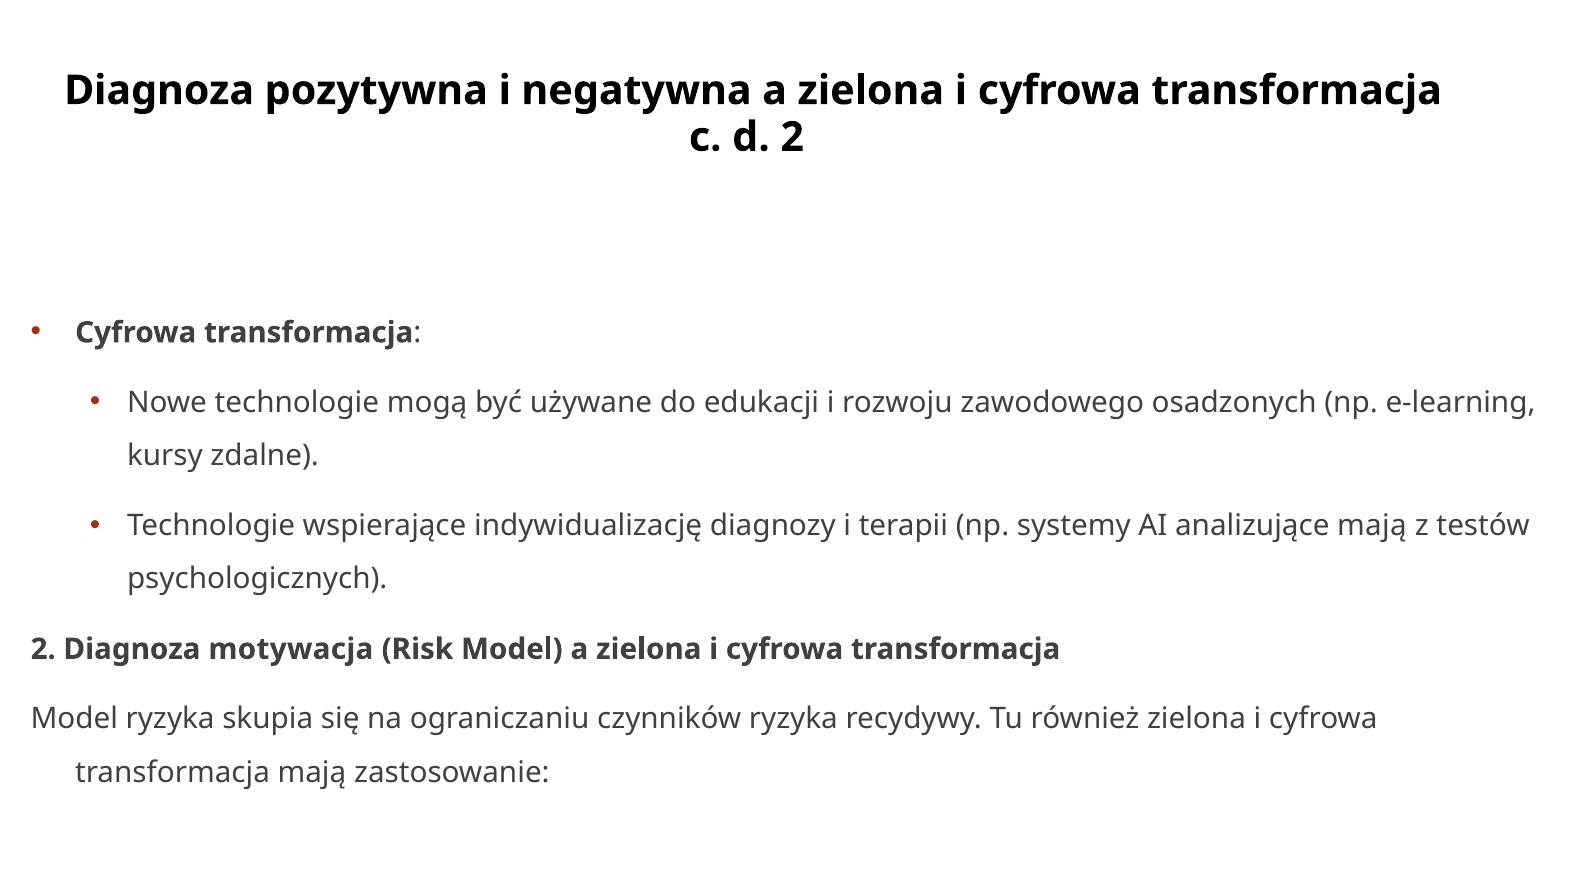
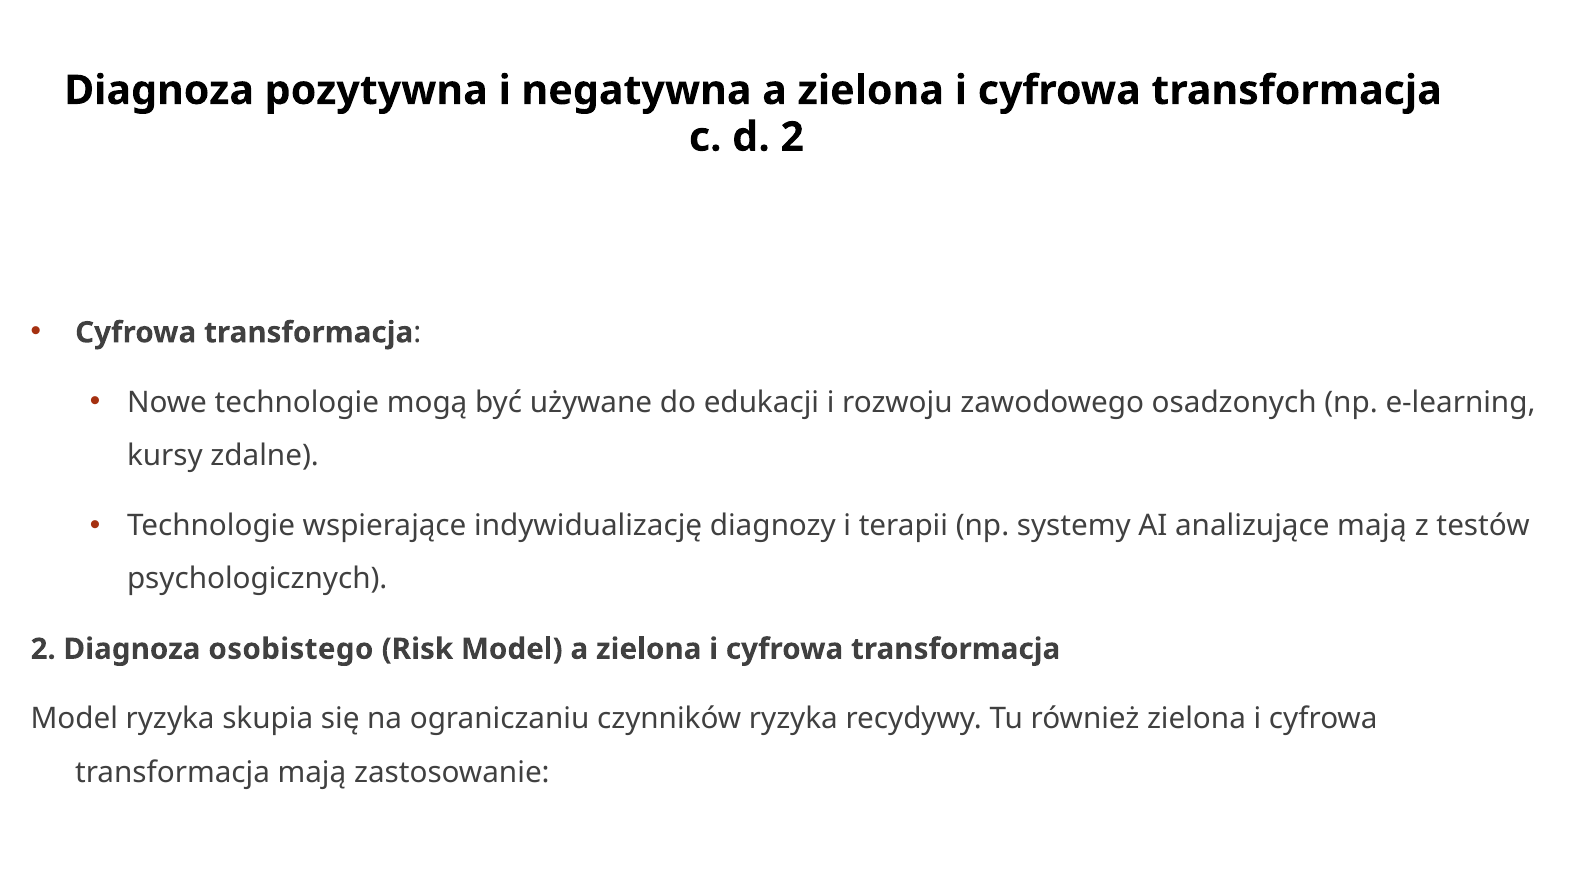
motywacja: motywacja -> osobistego
